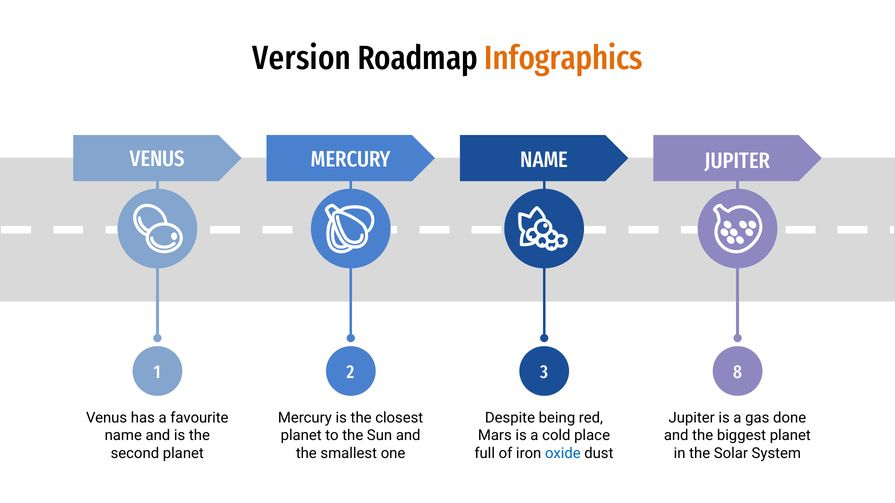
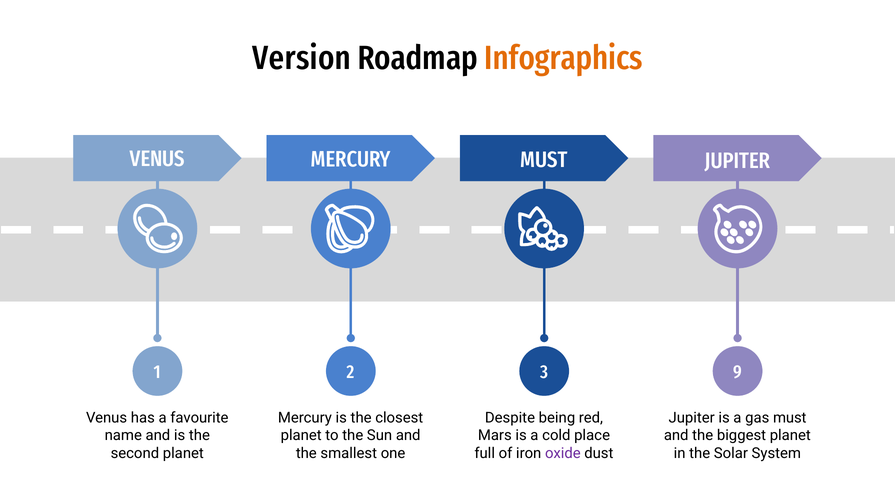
MERCURY NAME: NAME -> MUST
8: 8 -> 9
gas done: done -> must
oxide colour: blue -> purple
